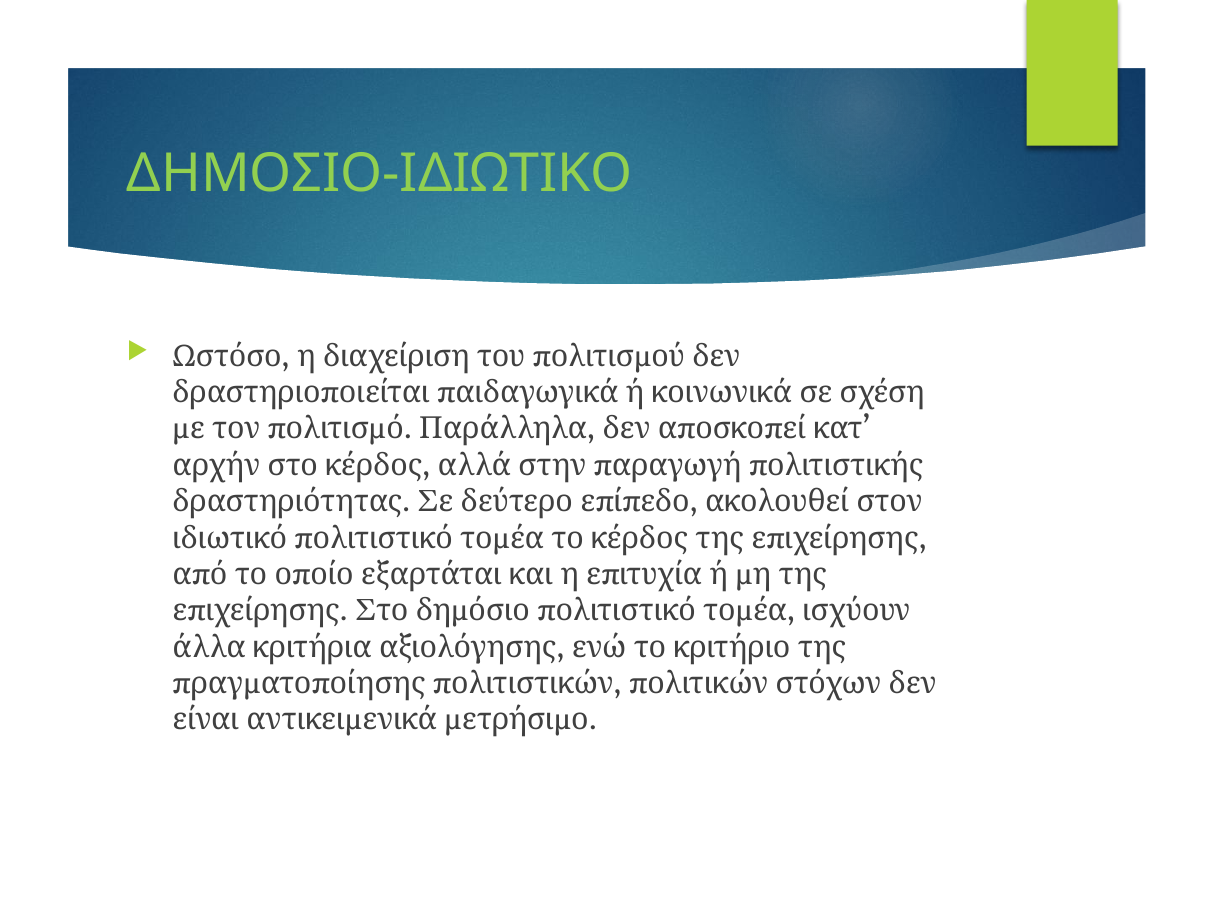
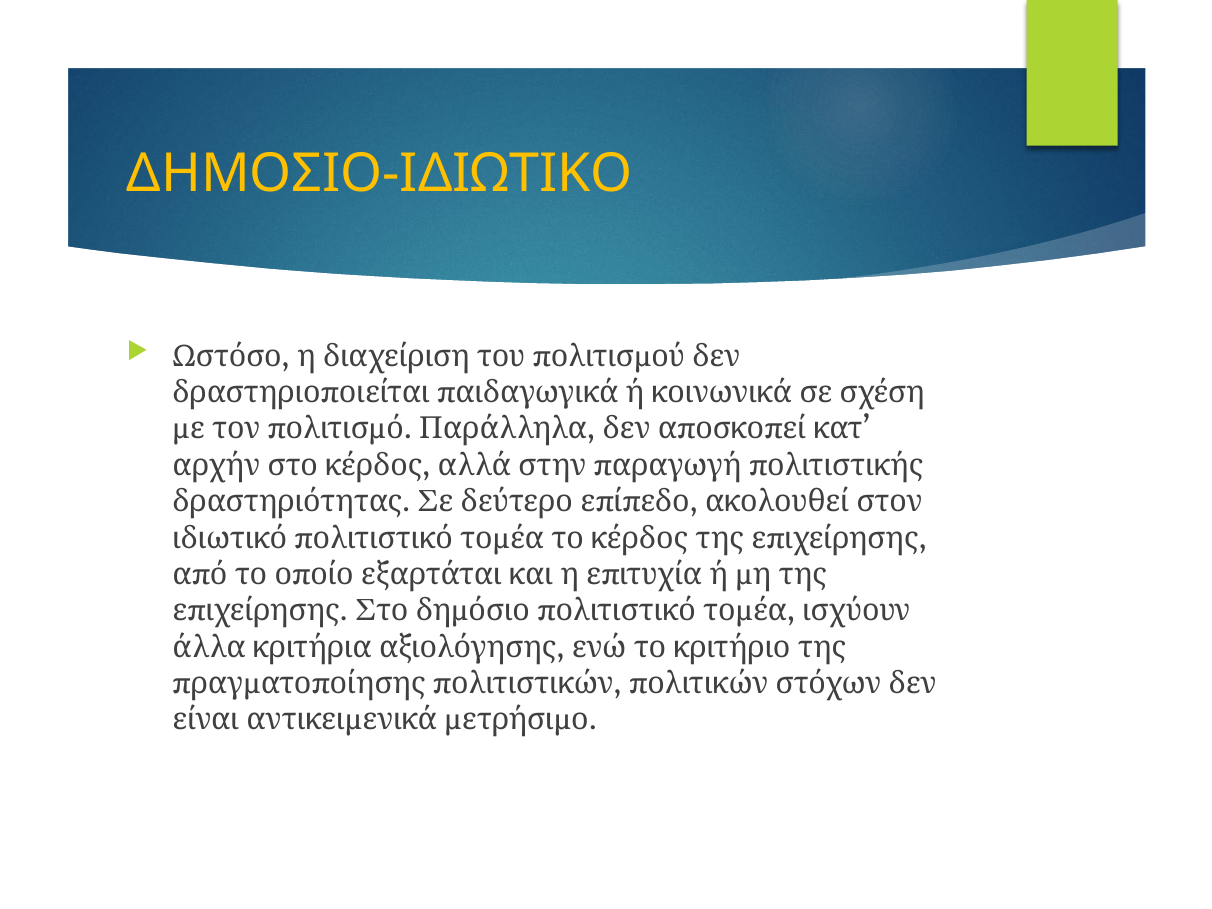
ΔΗΜΟΣΙΟ-ΙΔΙΩΤΙΚΟ colour: light green -> yellow
